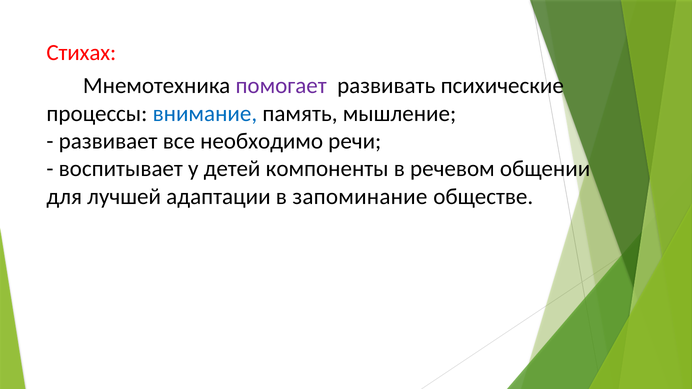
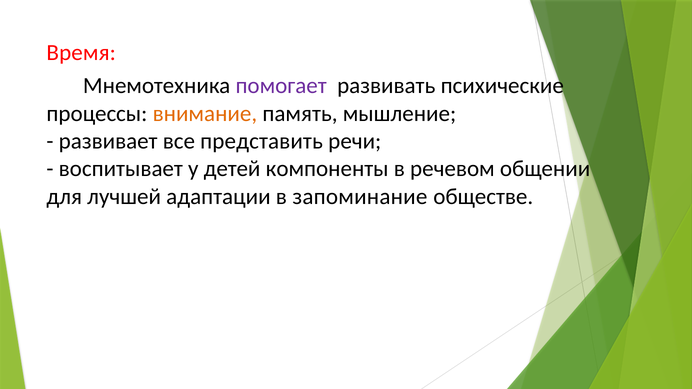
Стихах: Стихах -> Время
внимание colour: blue -> orange
необходимо: необходимо -> представить
